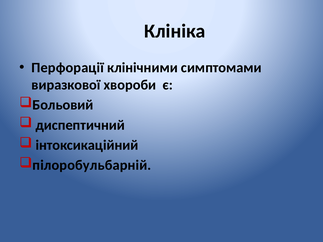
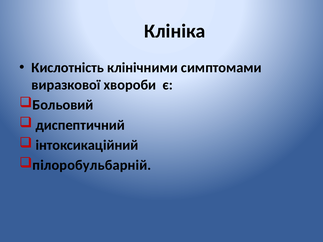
Перфорацiї: Перфорацiї -> Кислотнiсть
